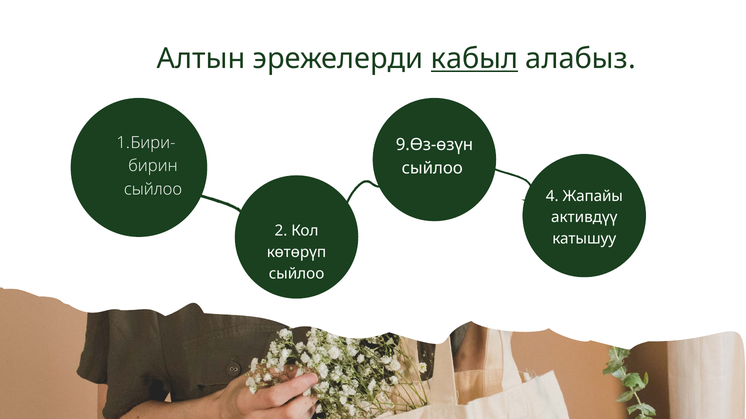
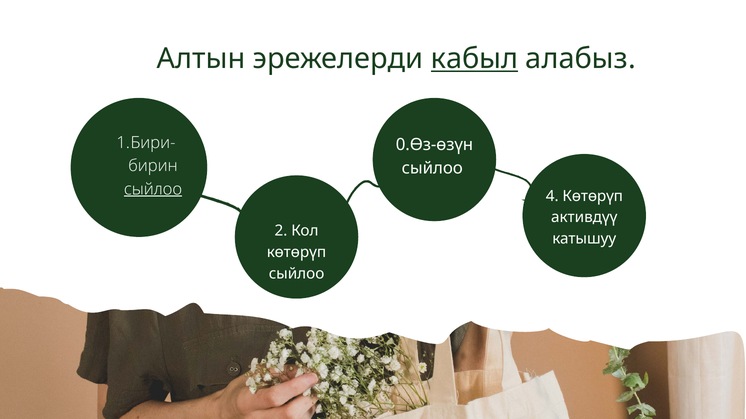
9.Өз-өзүн: 9.Өз-өзүн -> 0.Өз-өзүн
сыйлоо at (153, 189) underline: none -> present
4 Жапайы: Жапайы -> Көтөрүп
